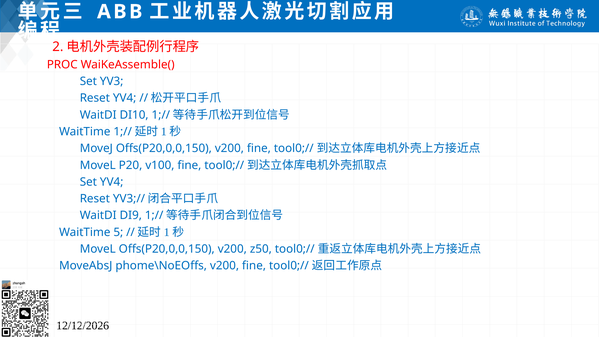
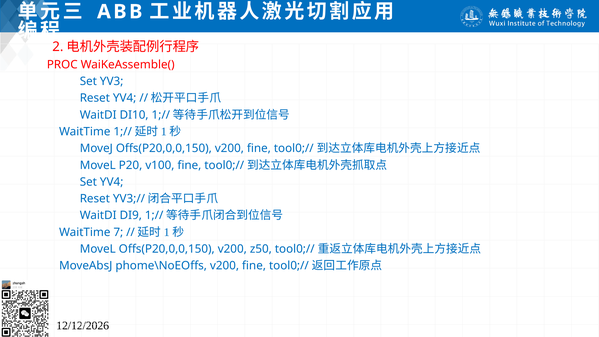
5: 5 -> 7
